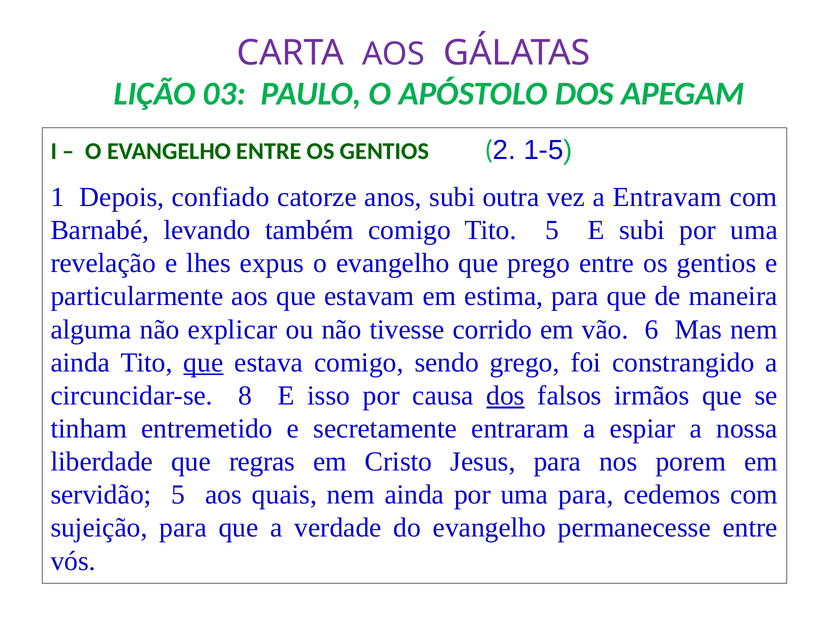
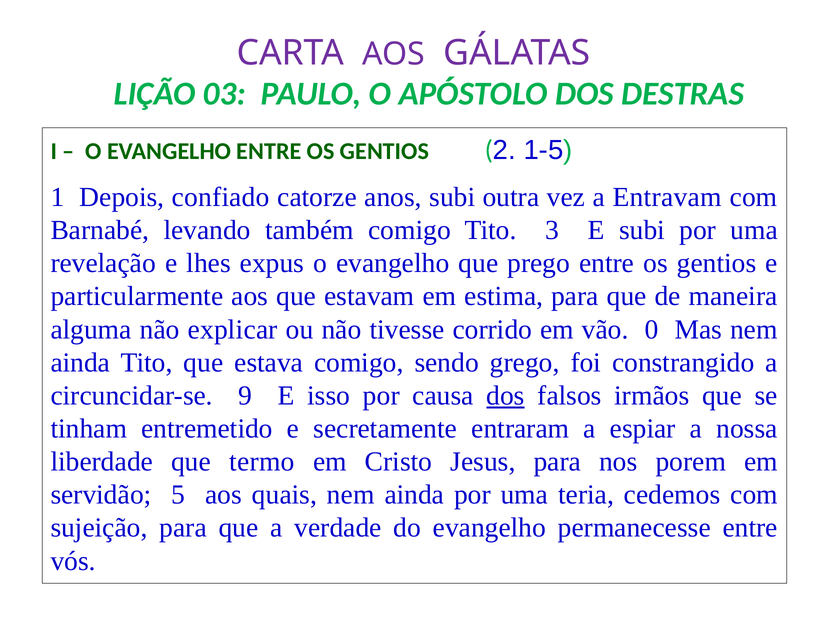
APEGAM: APEGAM -> DESTRAS
Tito 5: 5 -> 3
6: 6 -> 0
que at (203, 363) underline: present -> none
8: 8 -> 9
regras: regras -> termo
uma para: para -> teria
